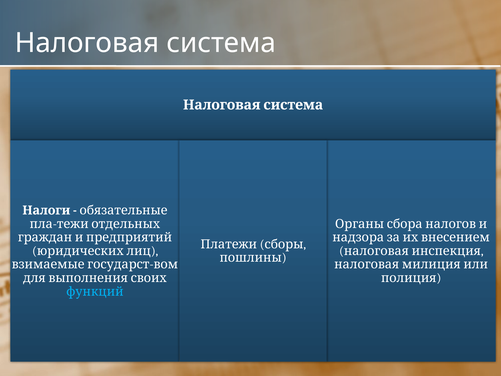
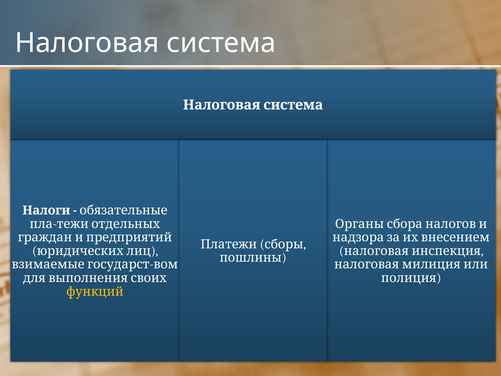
функций colour: light blue -> yellow
